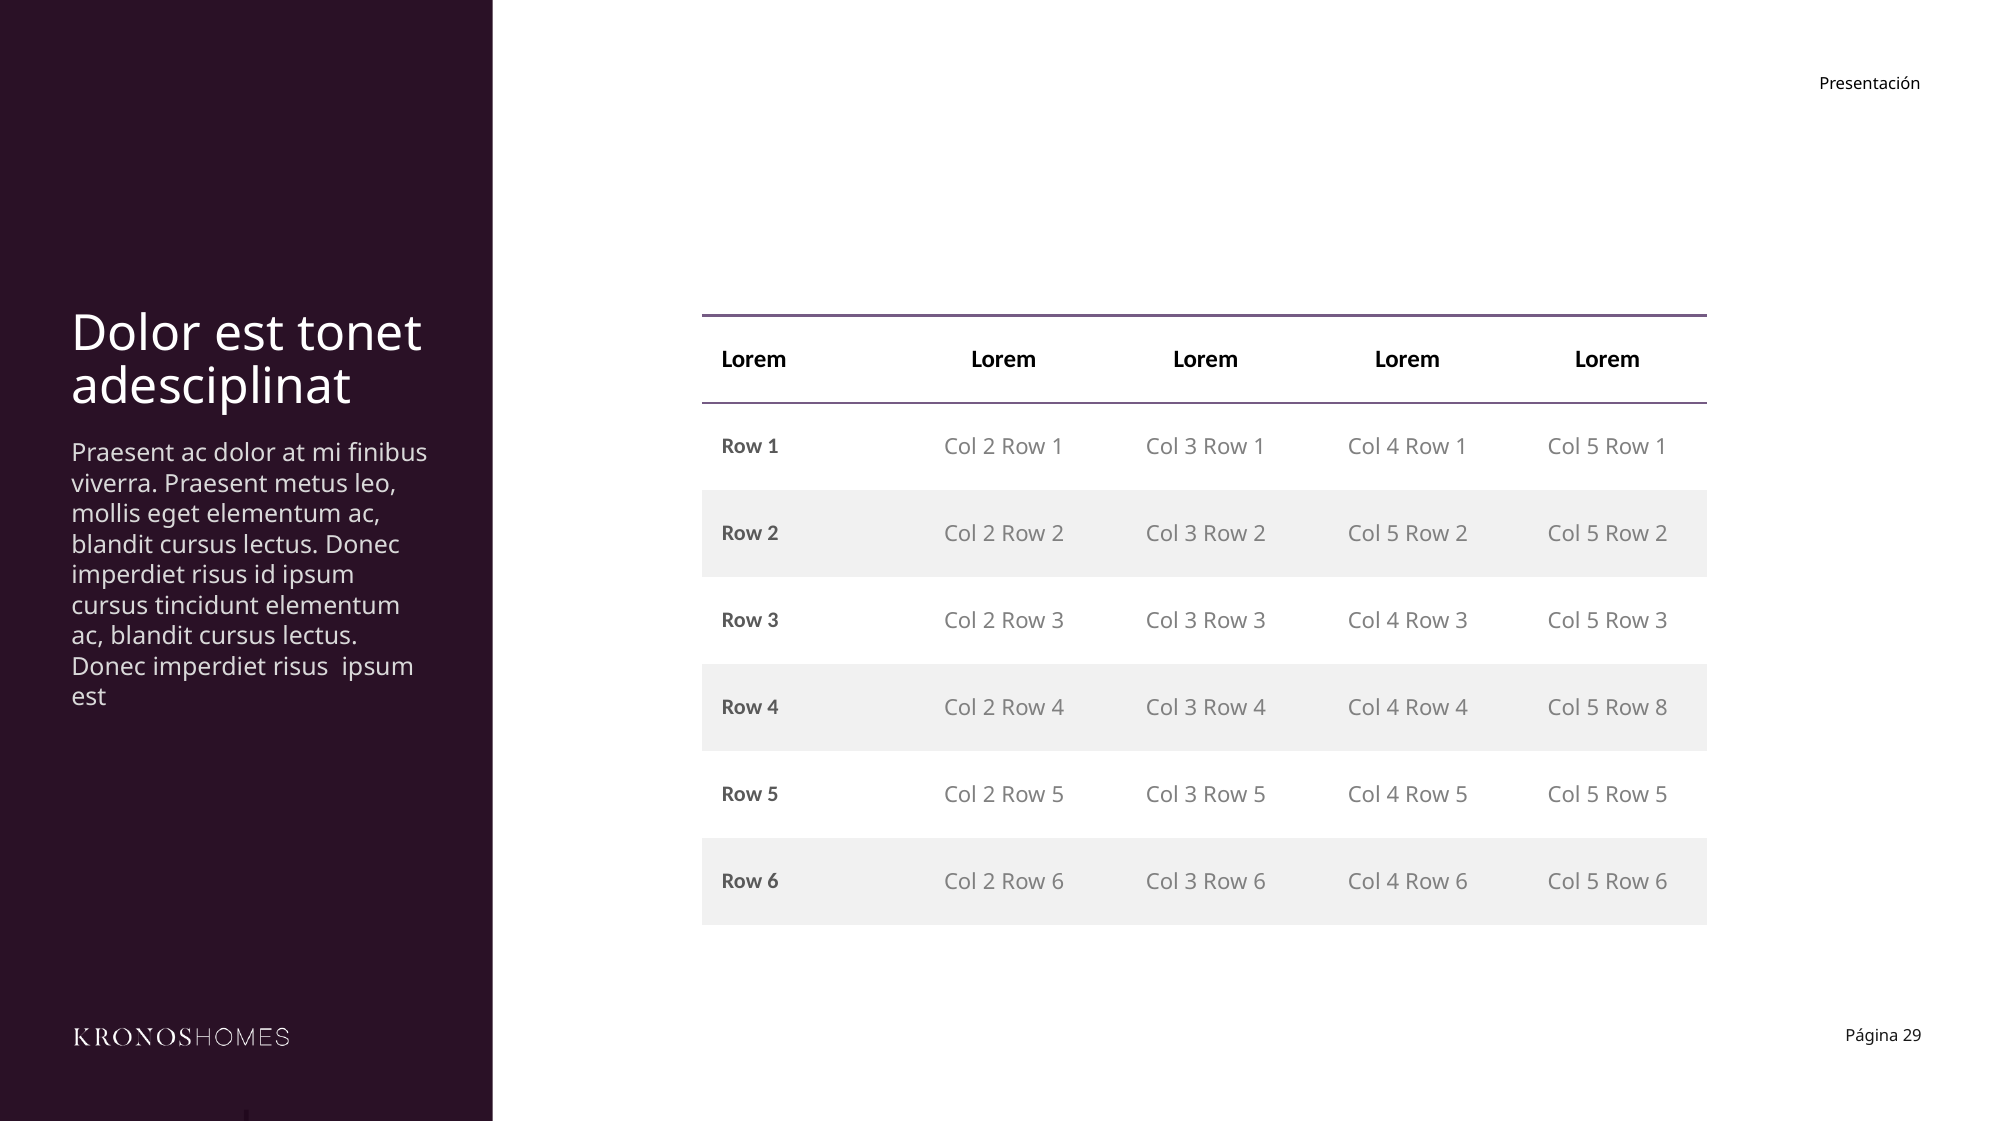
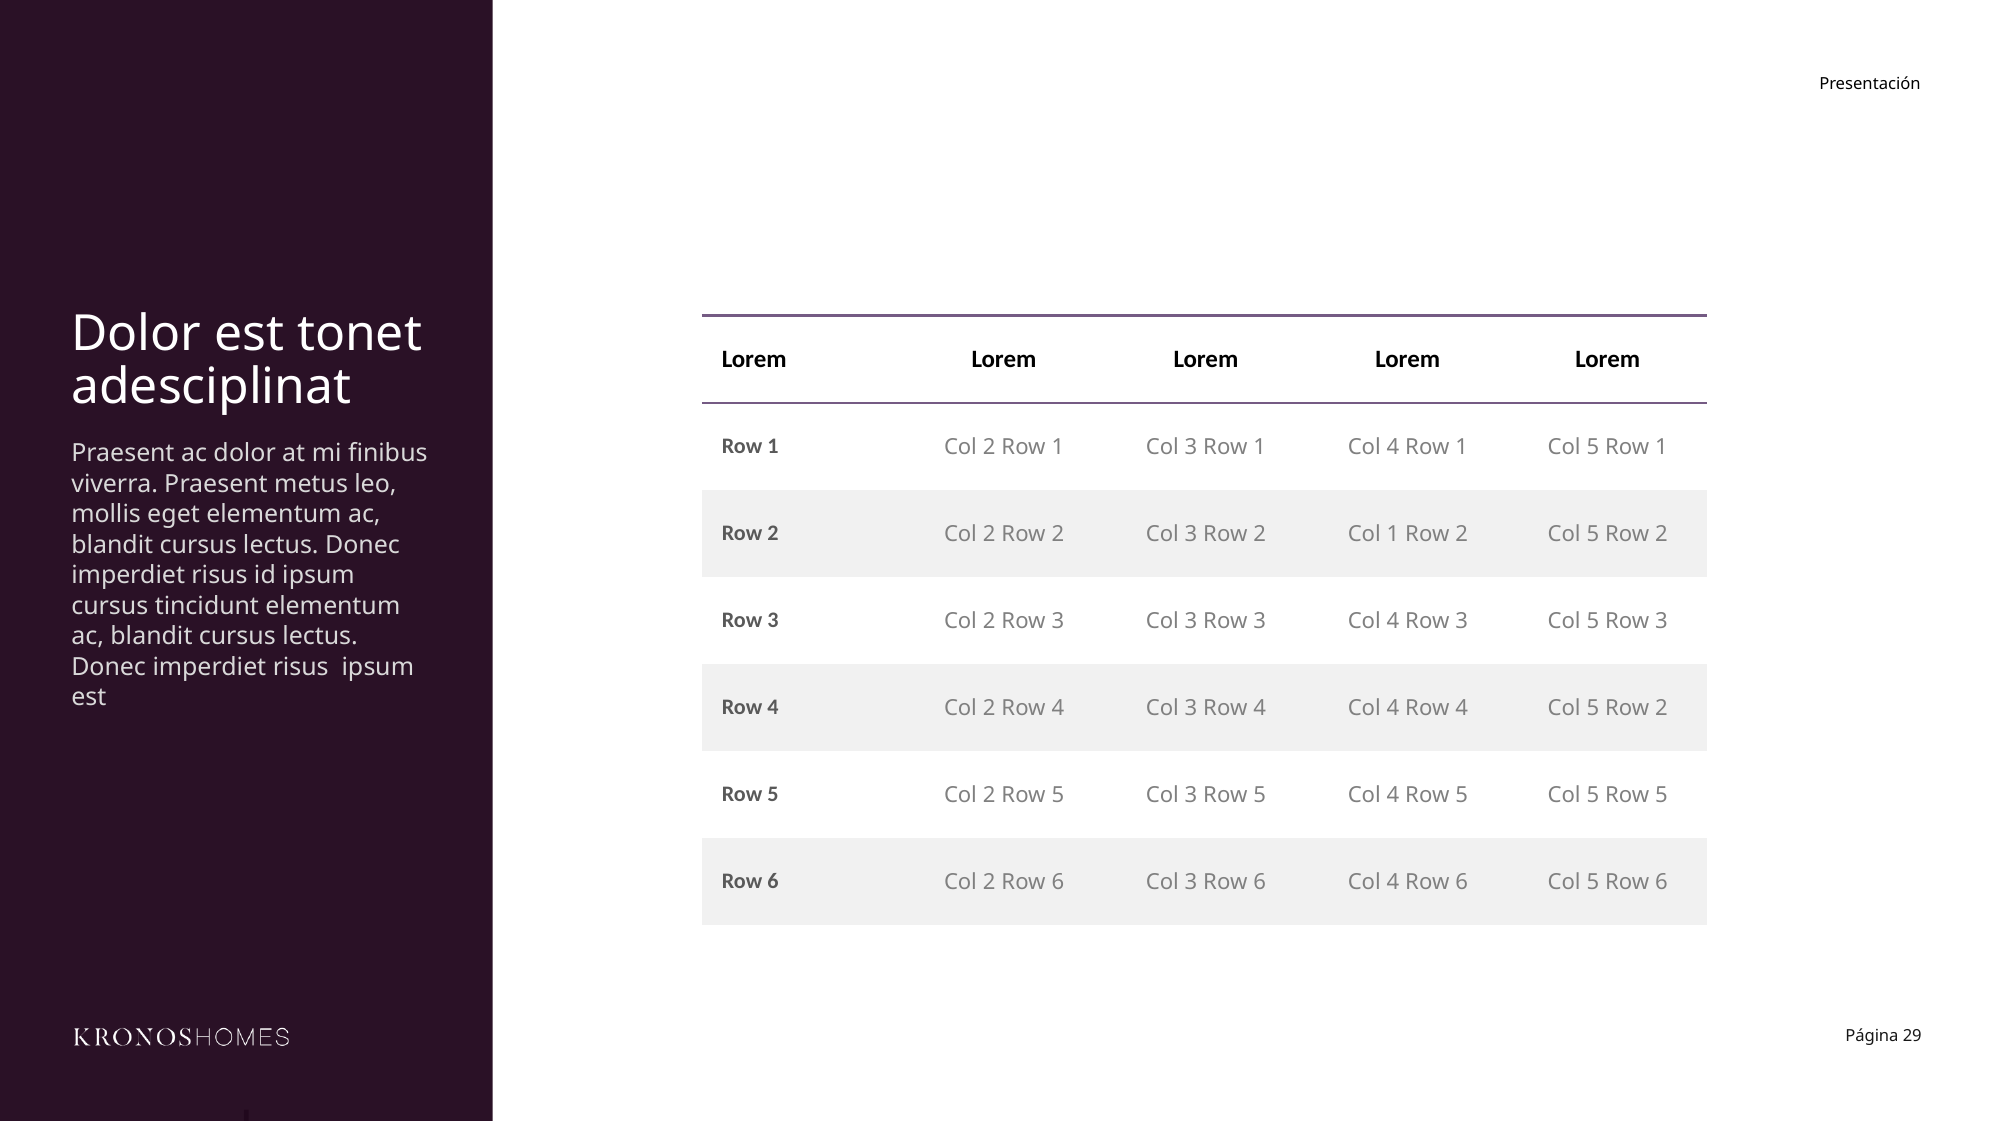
5 at (1393, 535): 5 -> 1
8 at (1662, 709): 8 -> 2
